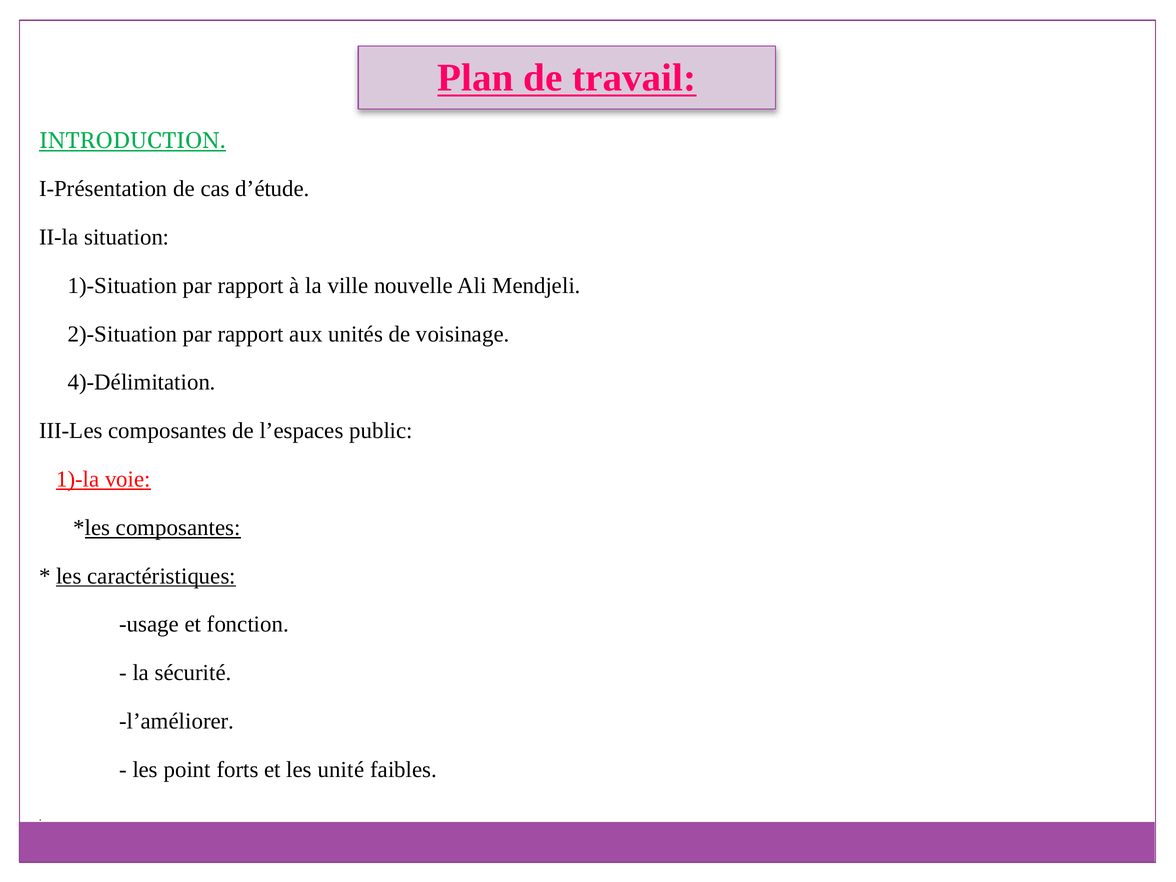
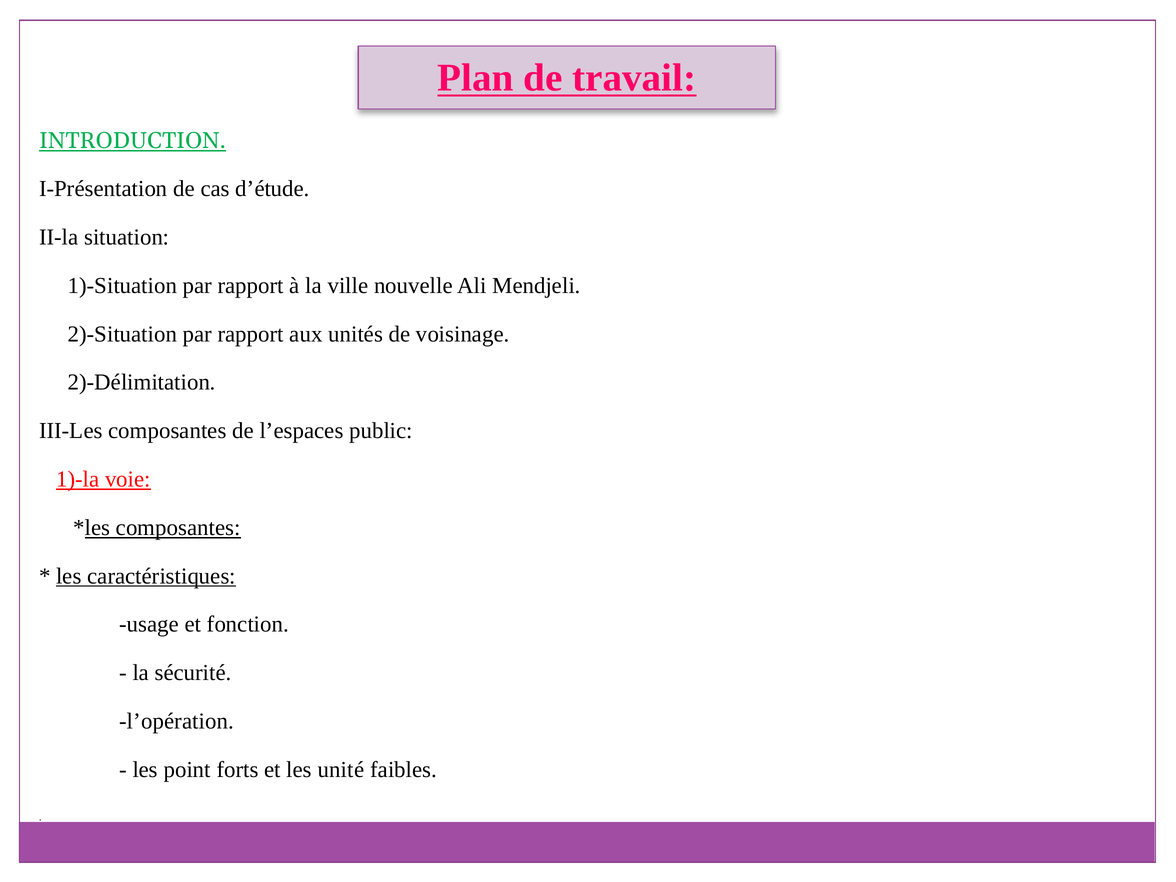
4)-Délimitation: 4)-Délimitation -> 2)-Délimitation
l’améliorer: l’améliorer -> l’opération
